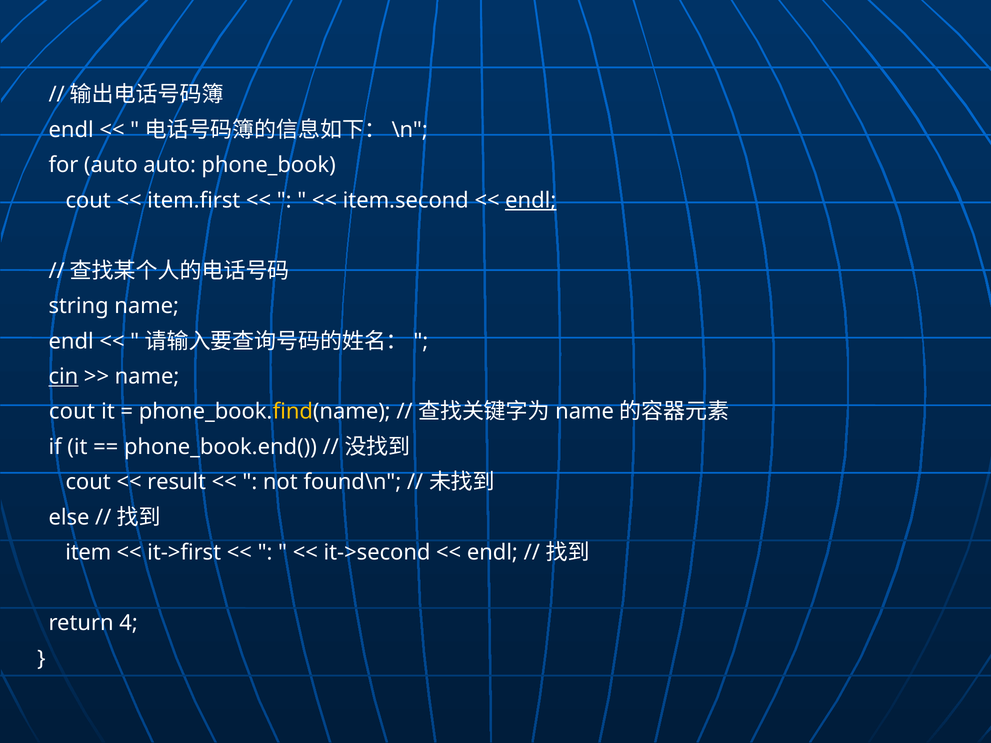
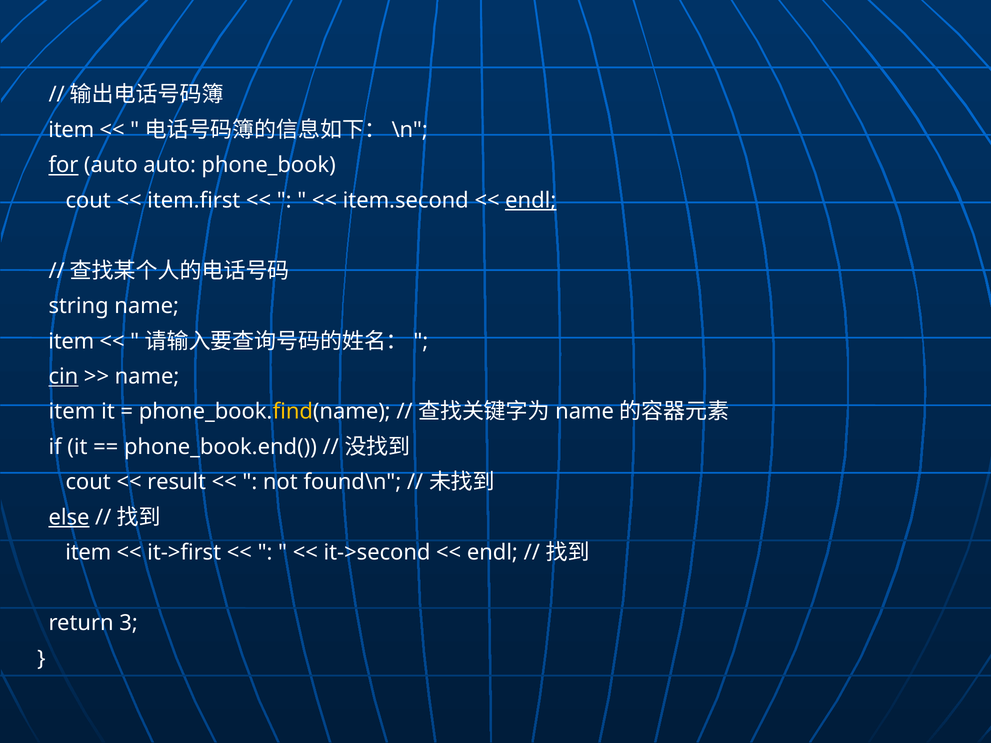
endl at (71, 130): endl -> item
for underline: none -> present
endl at (71, 341): endl -> item
cout at (72, 412): cout -> item
else underline: none -> present
4: 4 -> 3
